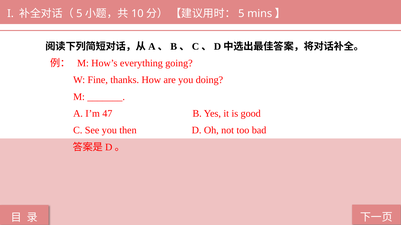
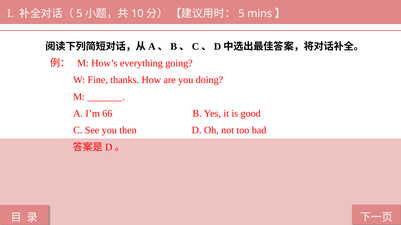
47: 47 -> 66
